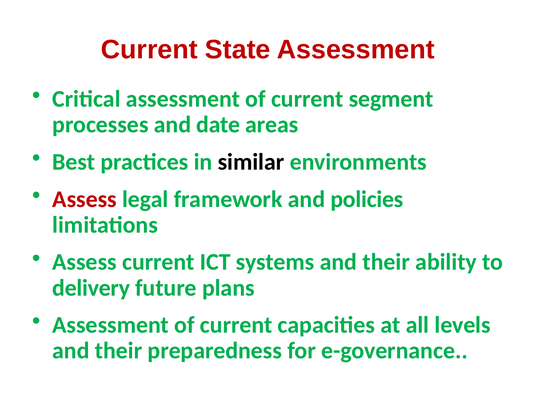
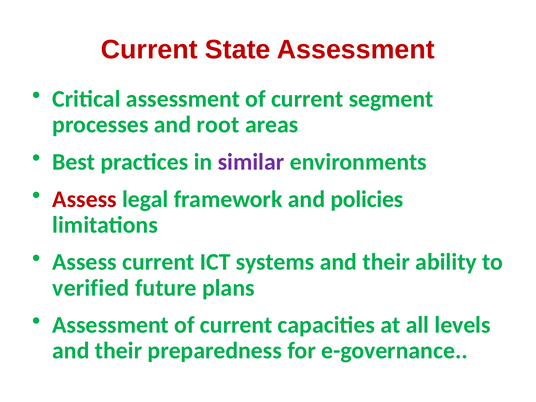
date: date -> root
similar colour: black -> purple
delivery: delivery -> verified
